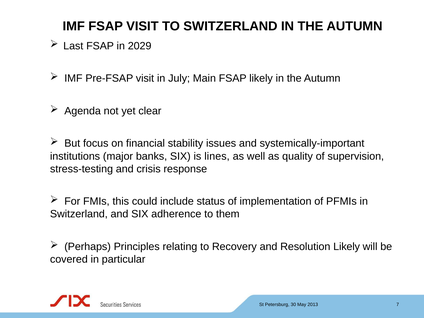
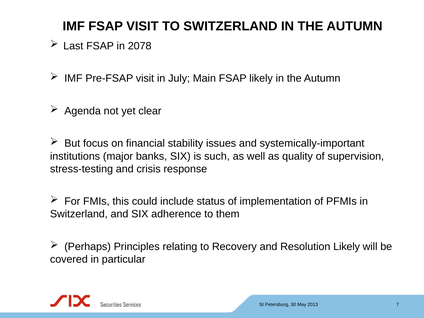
2029: 2029 -> 2078
lines: lines -> such
